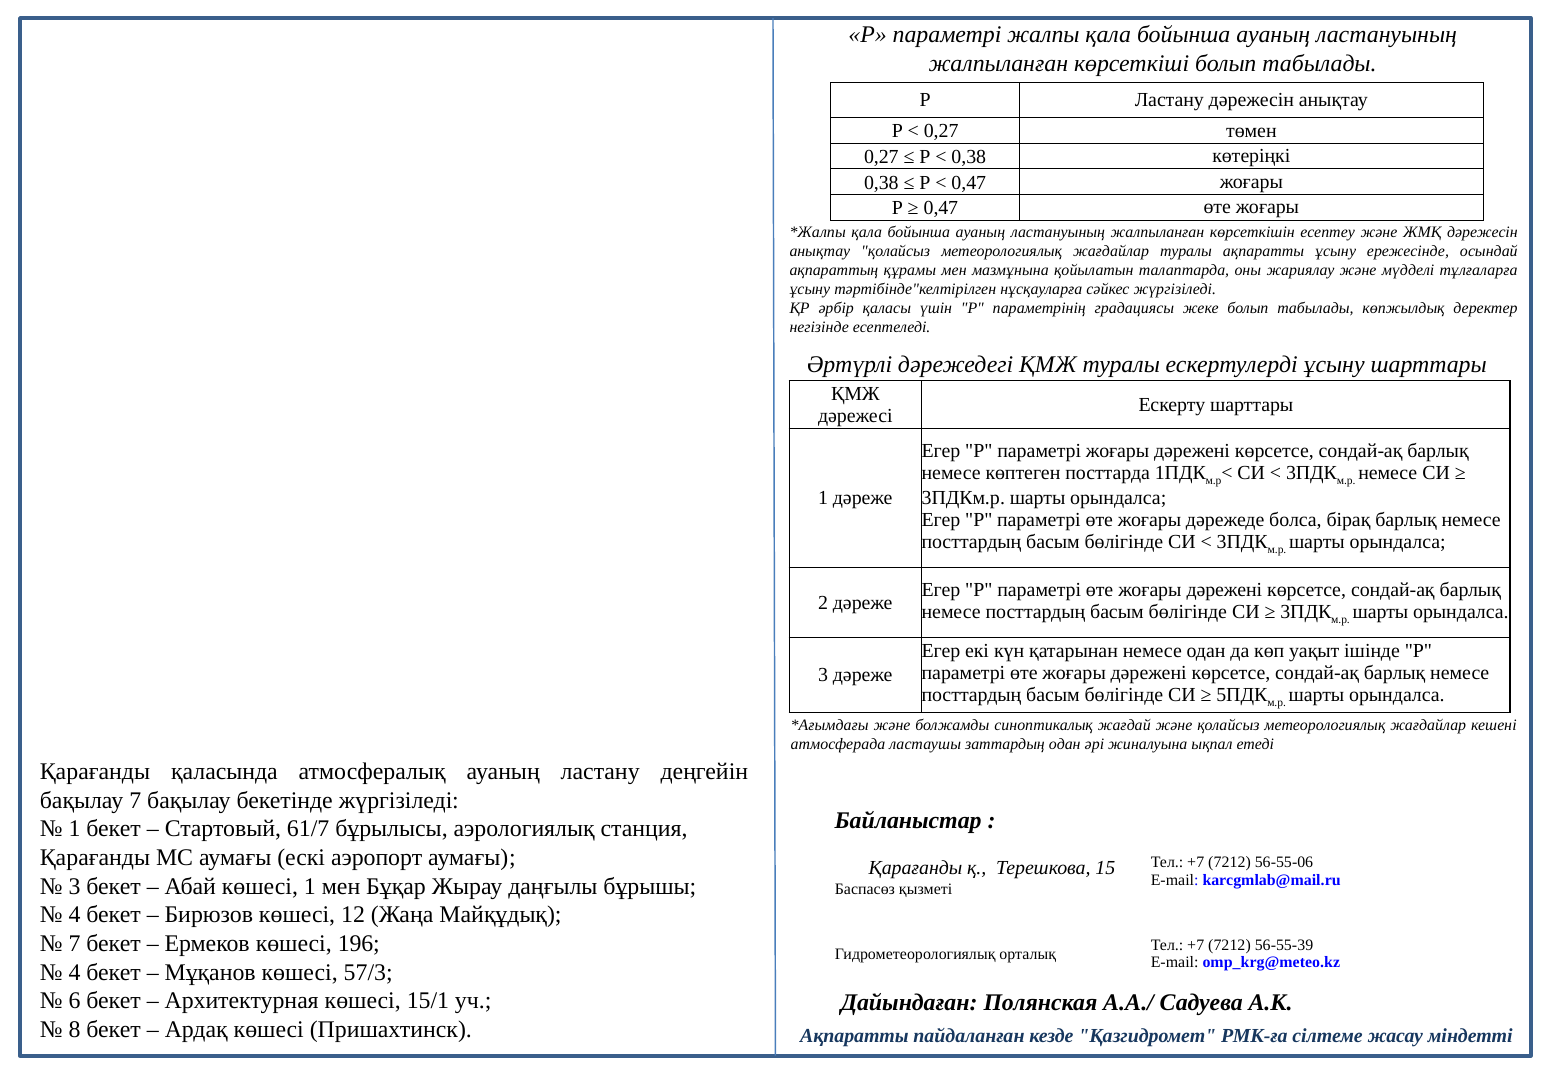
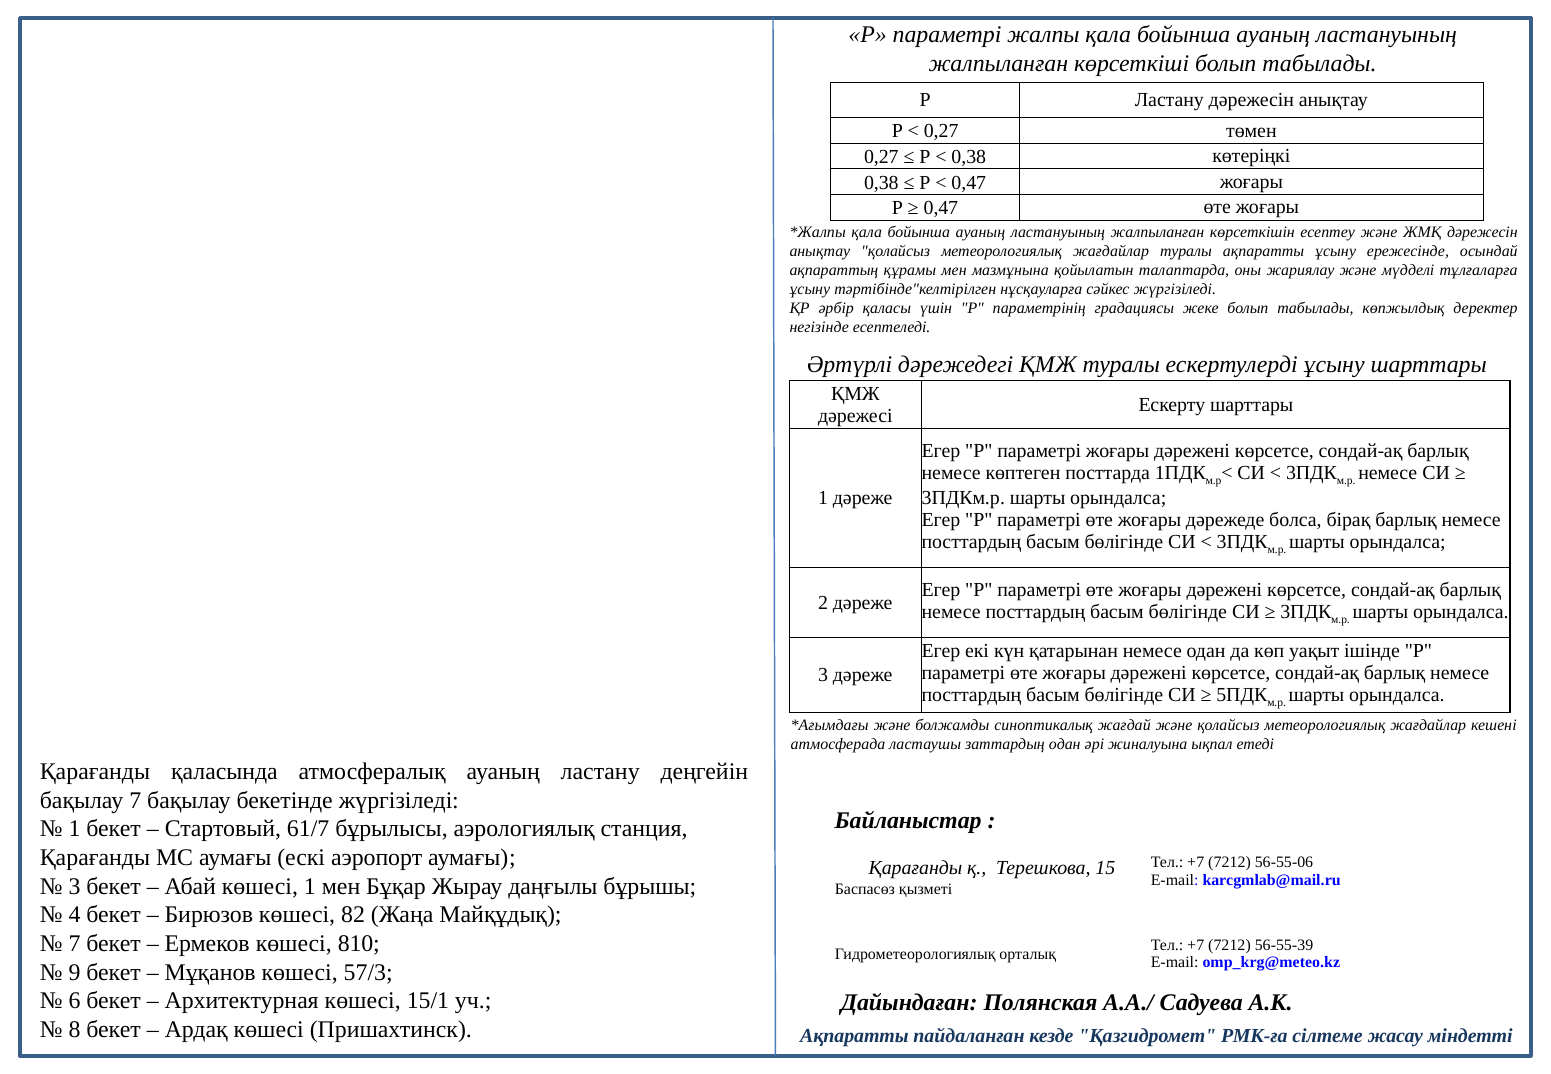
12: 12 -> 82
196: 196 -> 810
4 at (75, 972): 4 -> 9
